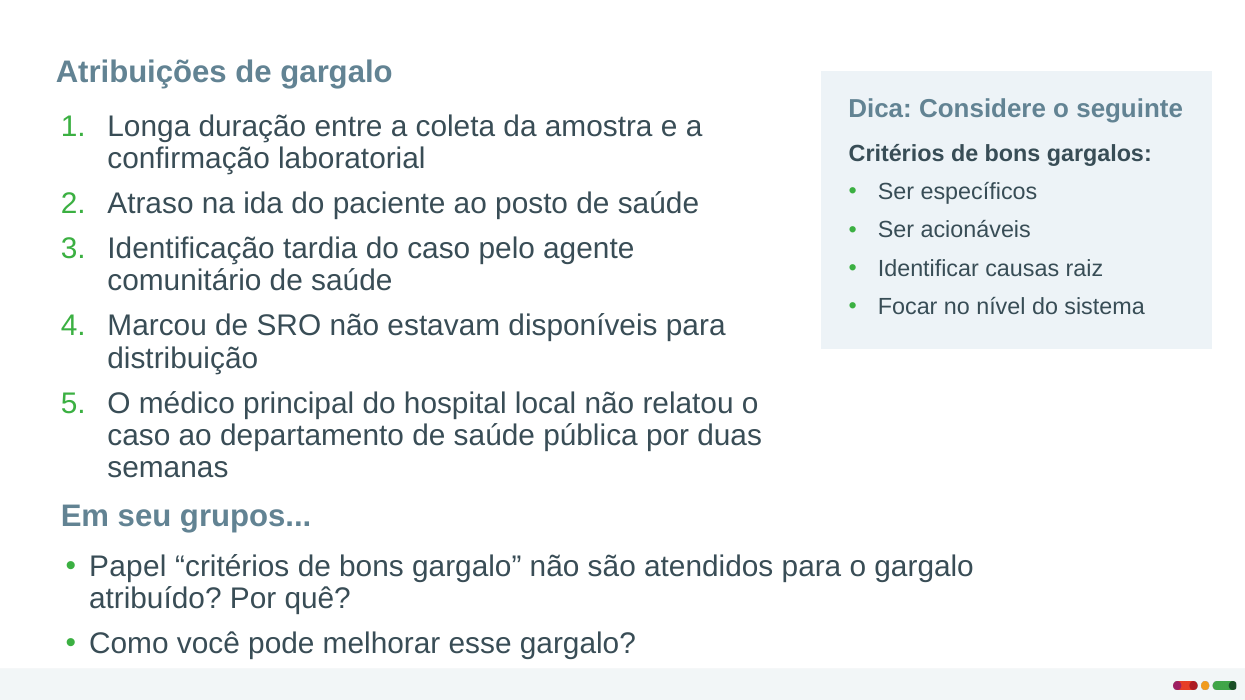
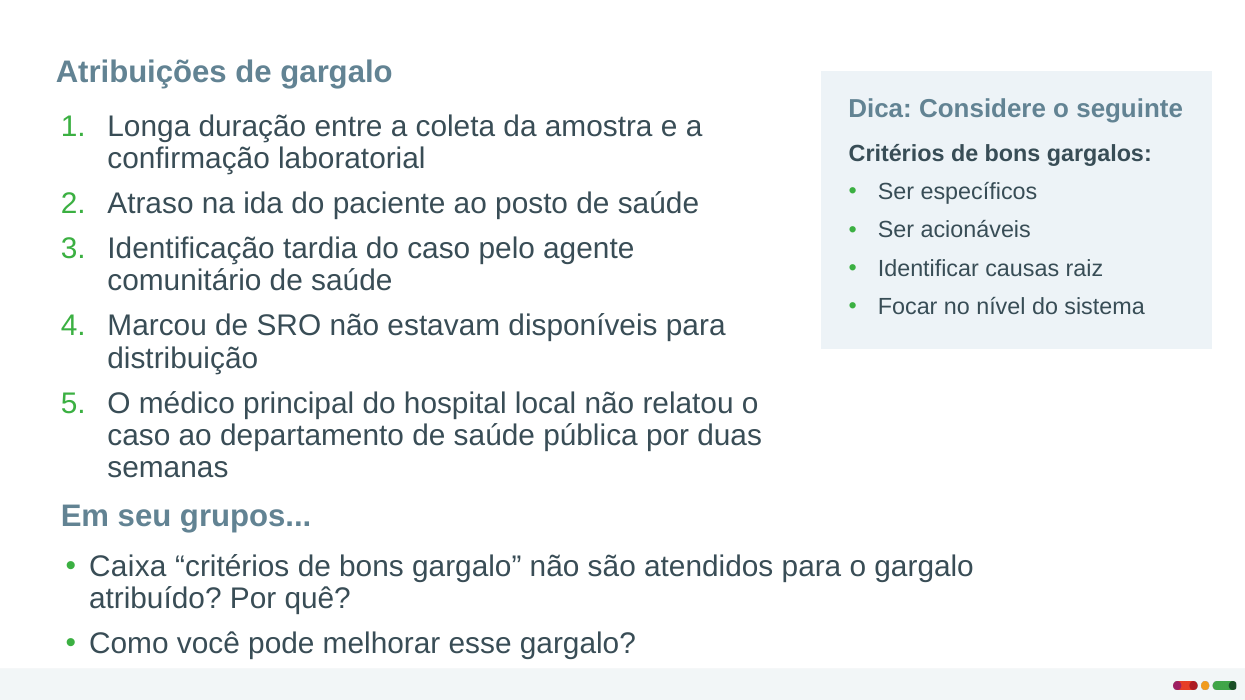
Papel: Papel -> Caixa
